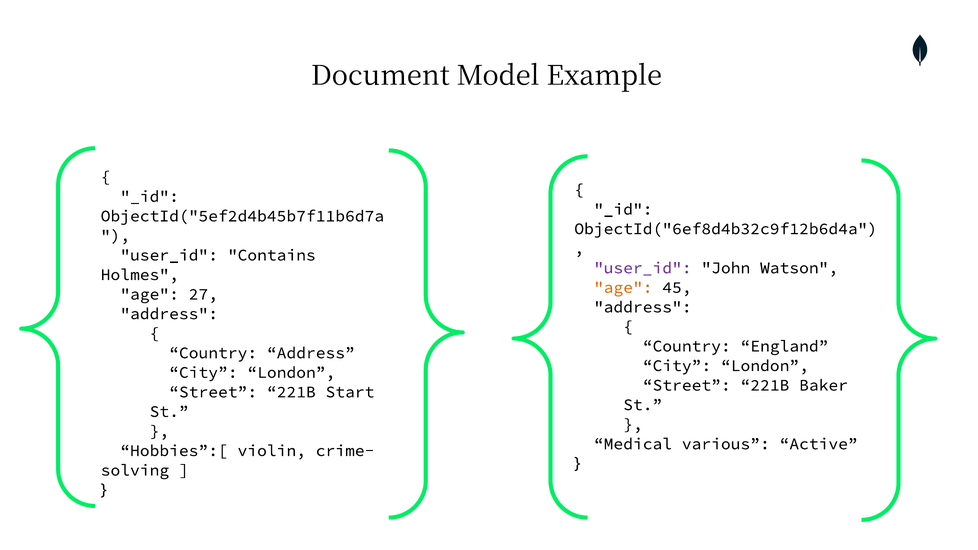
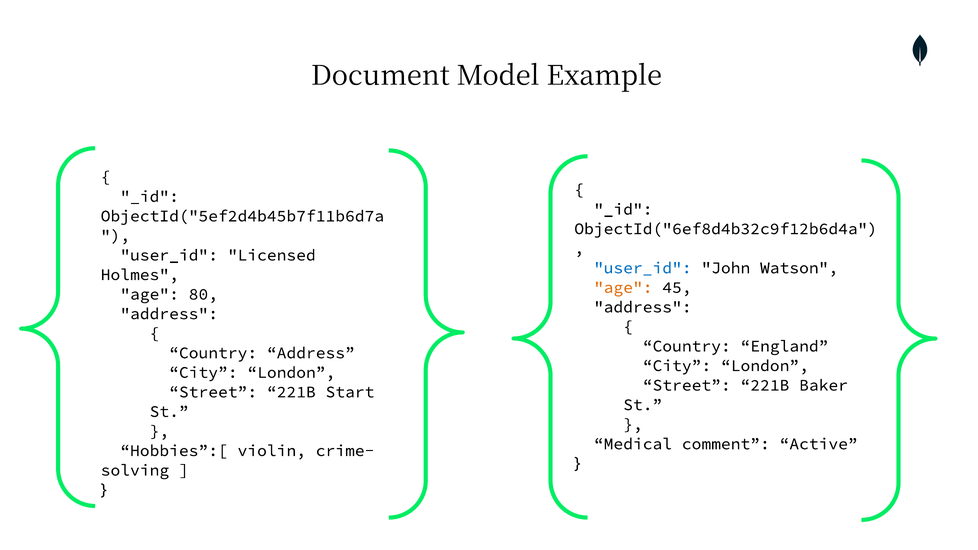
Contains: Contains -> Licensed
user_id at (643, 268) colour: purple -> blue
27: 27 -> 80
various: various -> comment
